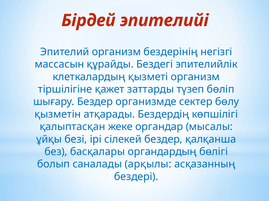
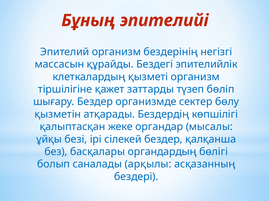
Бірдей: Бірдей -> Бұның
